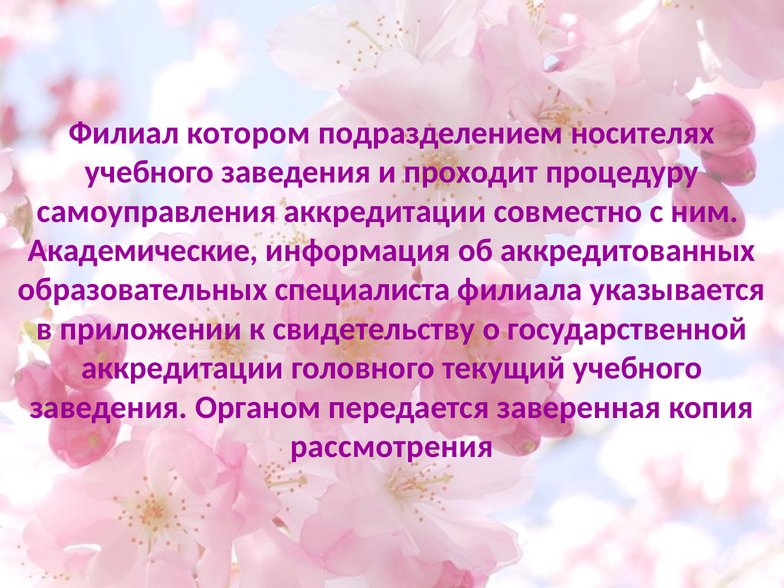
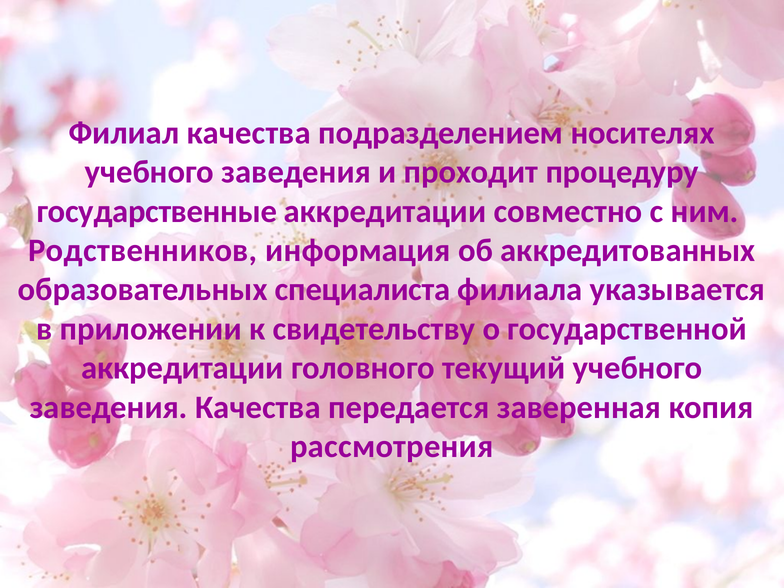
Филиал котором: котором -> качества
самоуправления: самоуправления -> государственные
Академические: Академические -> Родственников
заведения Органом: Органом -> Качества
